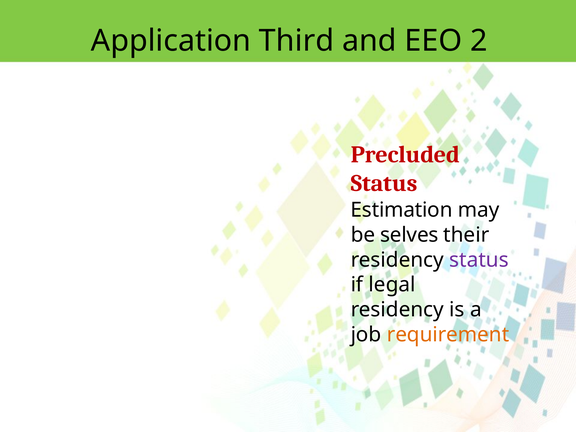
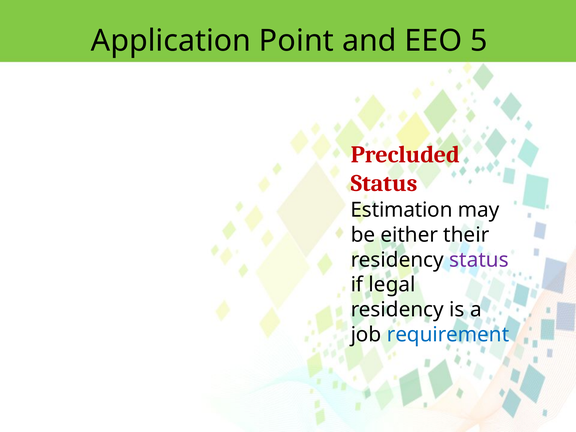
Third: Third -> Point
2: 2 -> 5
selves: selves -> either
requirement colour: orange -> blue
